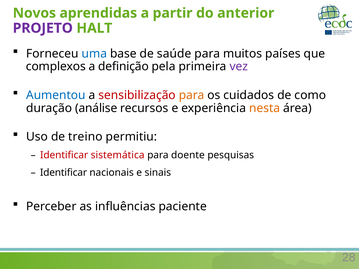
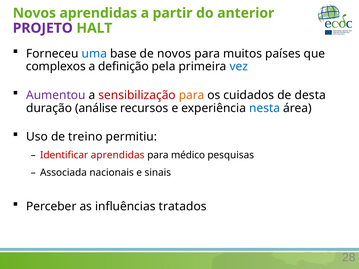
de saúde: saúde -> novos
vez colour: purple -> blue
Aumentou colour: blue -> purple
como: como -> desta
nesta colour: orange -> blue
Identificar sistemática: sistemática -> aprendidas
doente: doente -> médico
Identificar at (64, 173): Identificar -> Associada
paciente: paciente -> tratados
